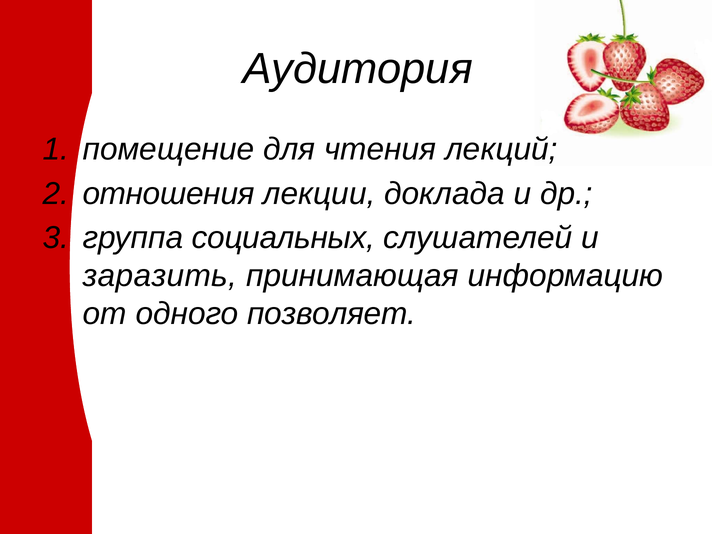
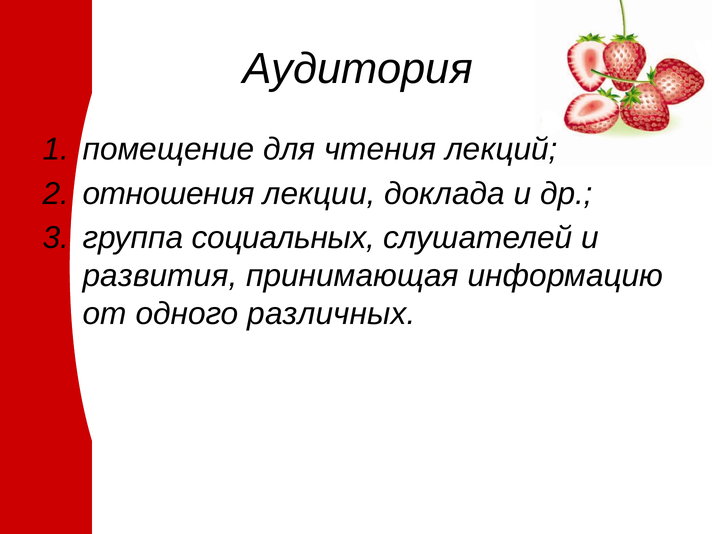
заразить: заразить -> развития
позволяет: позволяет -> различных
